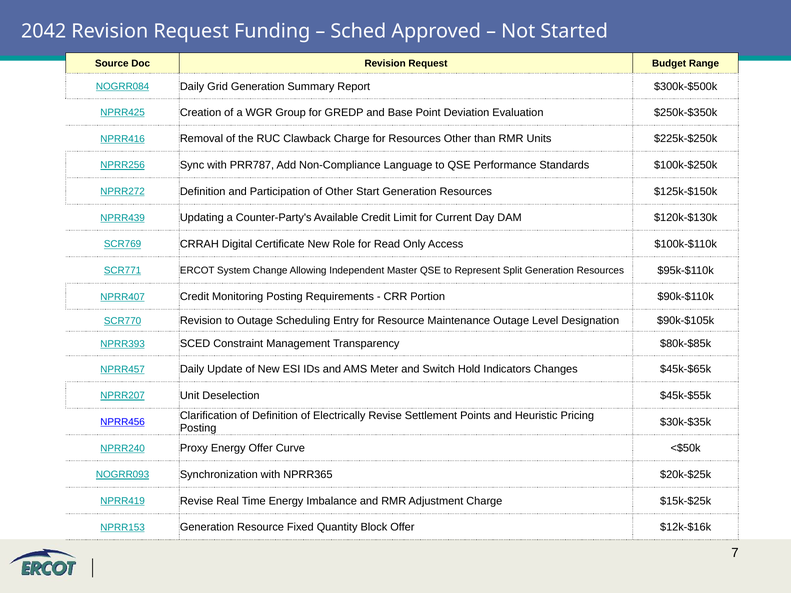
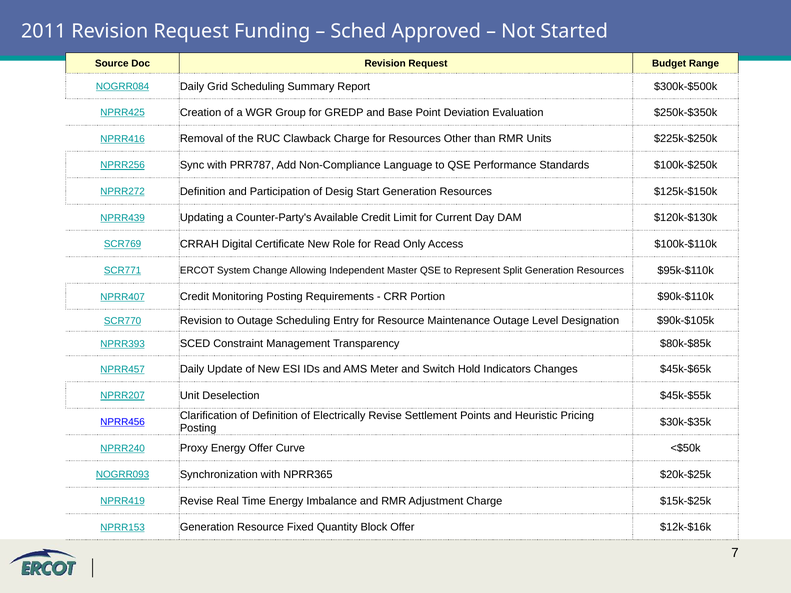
2042: 2042 -> 2011
Grid Generation: Generation -> Scheduling
of Other: Other -> Desig
